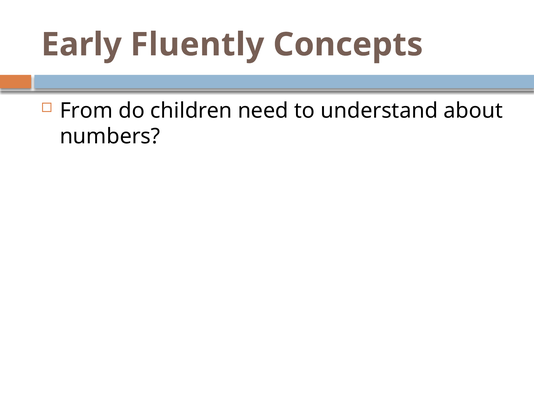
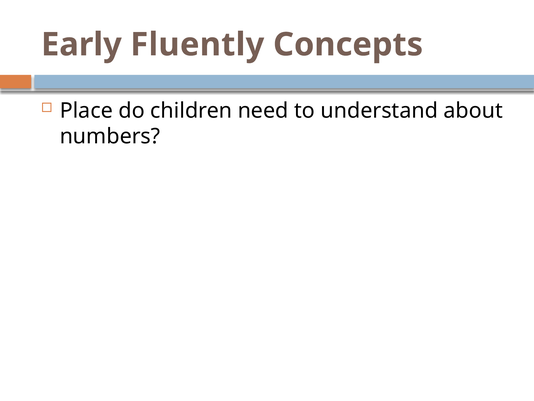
From: From -> Place
